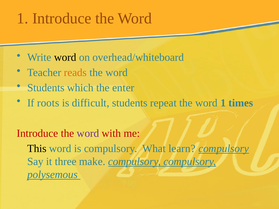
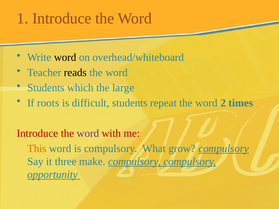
reads colour: orange -> black
enter: enter -> large
word 1: 1 -> 2
This colour: black -> orange
learn: learn -> grow
polysemous: polysemous -> opportunity
